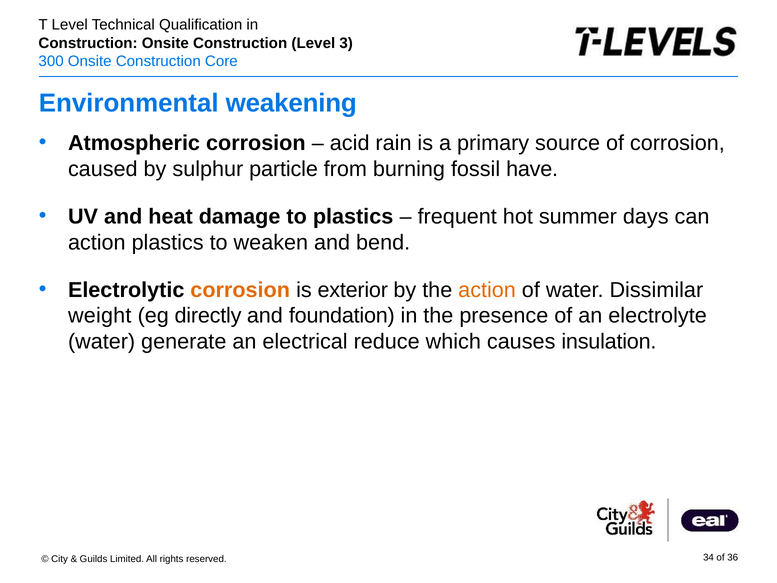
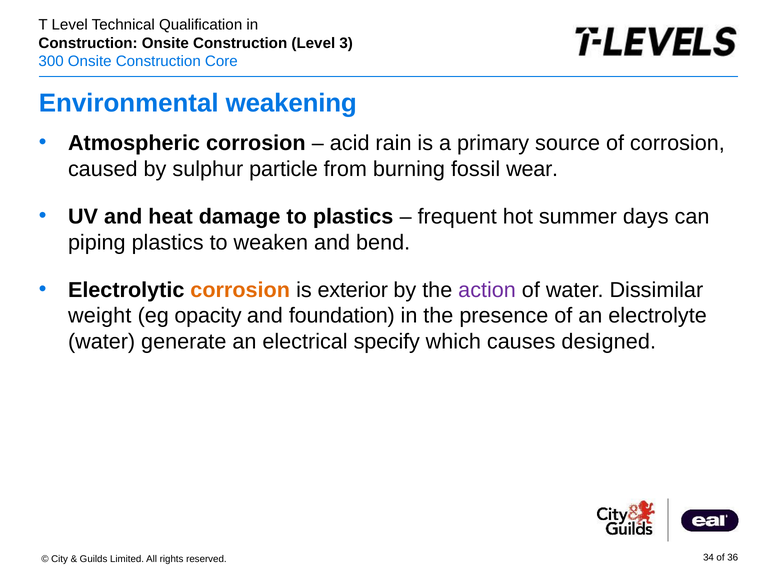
have: have -> wear
action at (97, 242): action -> piping
action at (487, 290) colour: orange -> purple
directly: directly -> opacity
reduce: reduce -> specify
insulation: insulation -> designed
